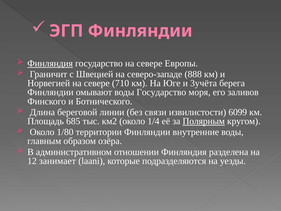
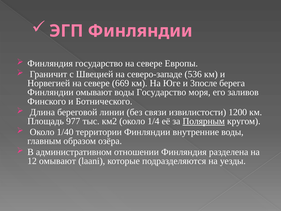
Финляндия at (50, 63) underline: present -> none
888: 888 -> 536
710: 710 -> 669
3учёта: 3учёта -> 3после
6099: 6099 -> 1200
685: 685 -> 977
1/80: 1/80 -> 1/40
12 занимает: занимает -> омывают
